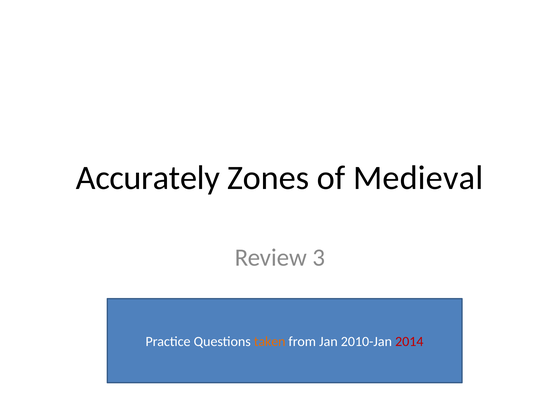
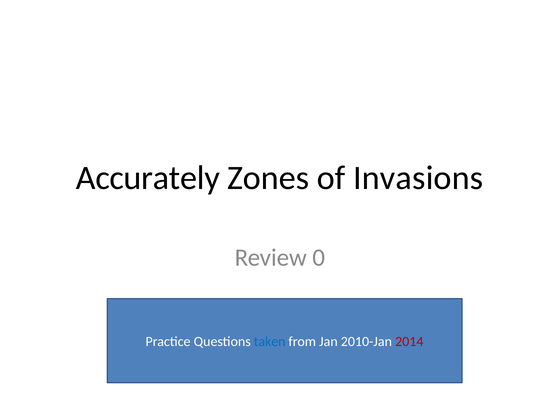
Medieval: Medieval -> Invasions
3: 3 -> 0
taken colour: orange -> blue
